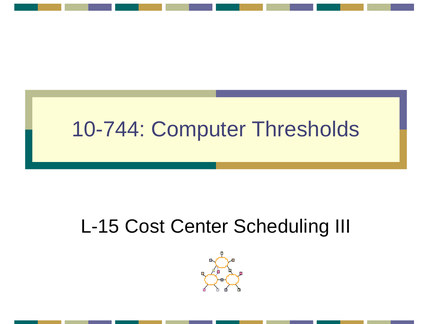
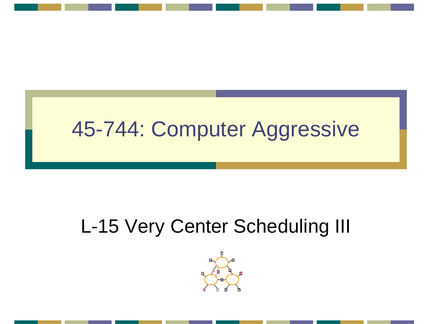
10-744: 10-744 -> 45-744
Thresholds: Thresholds -> Aggressive
Cost: Cost -> Very
